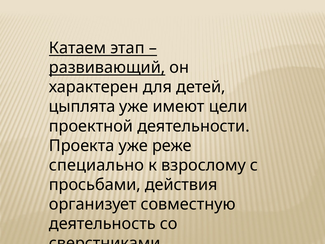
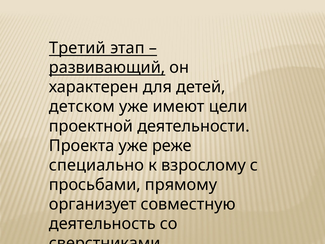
Катаем: Катаем -> Третий
цыплята: цыплята -> детском
действия: действия -> прямому
